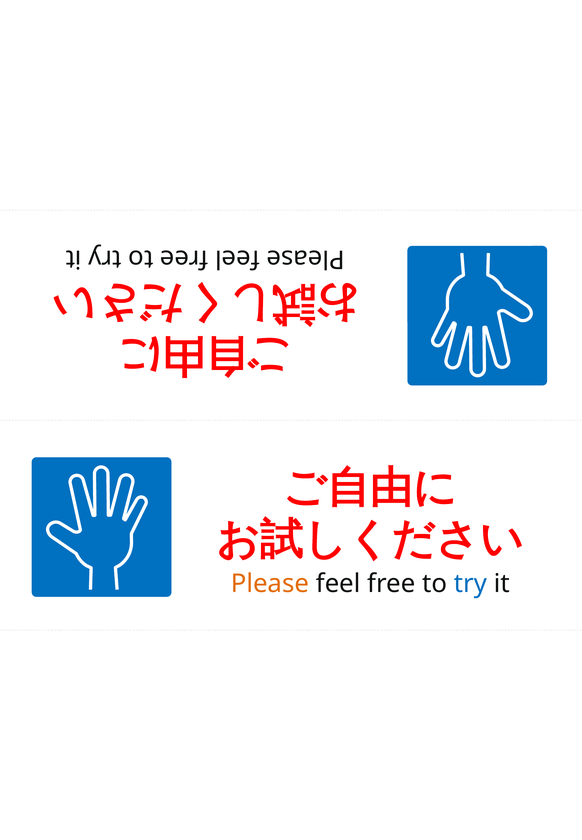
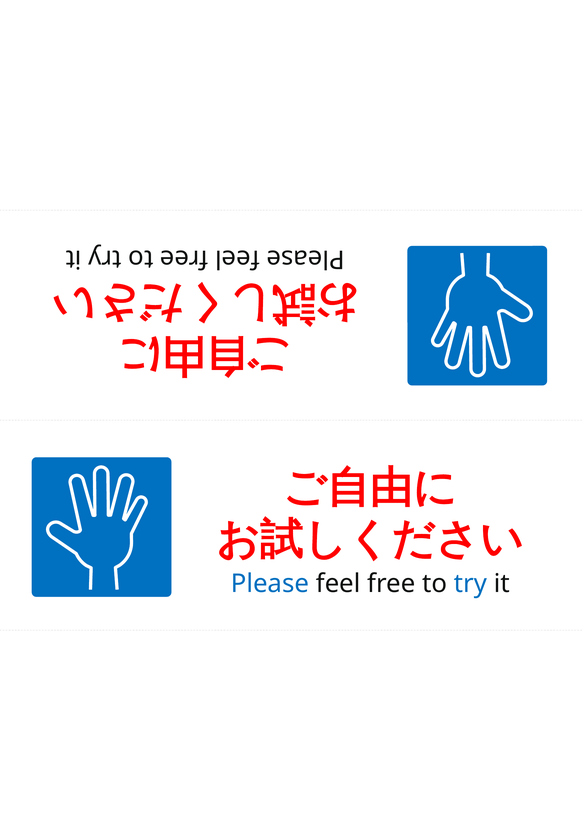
Please colour: orange -> blue
